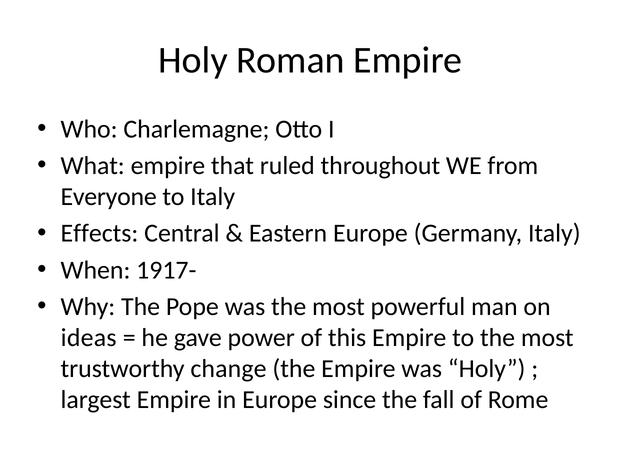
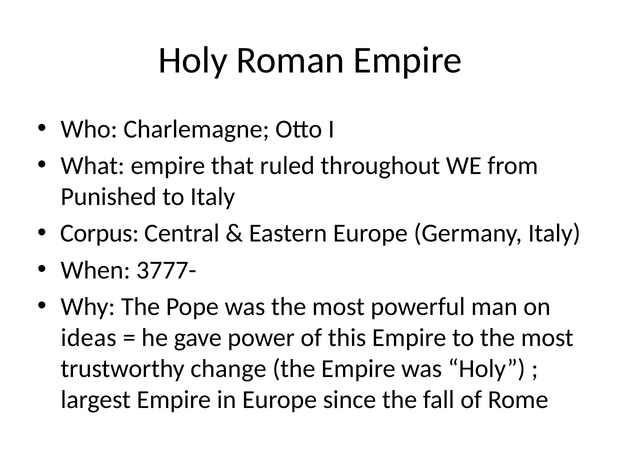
Everyone: Everyone -> Punished
Effects: Effects -> Corpus
1917-: 1917- -> 3777-
